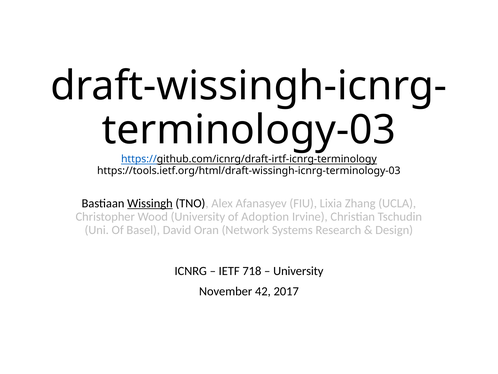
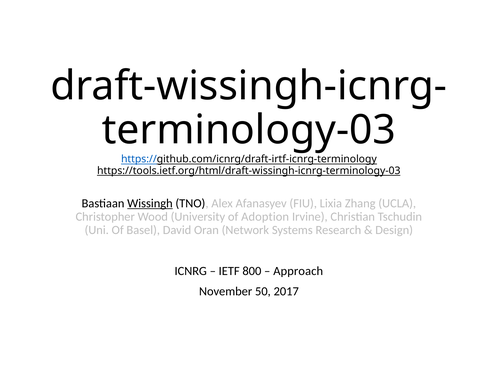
https://tools.ietf.org/html/draft-wissingh-icnrg-terminology-03 underline: none -> present
718: 718 -> 800
University at (298, 271): University -> Approach
42: 42 -> 50
